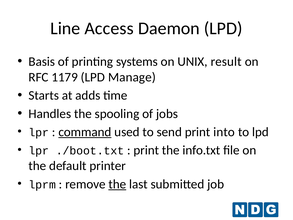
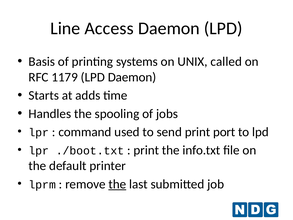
result: result -> called
LPD Manage: Manage -> Daemon
command underline: present -> none
into: into -> port
